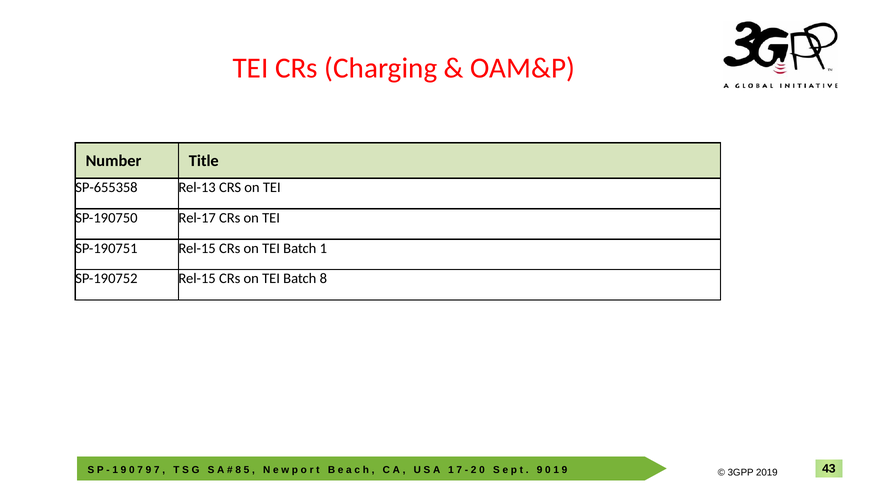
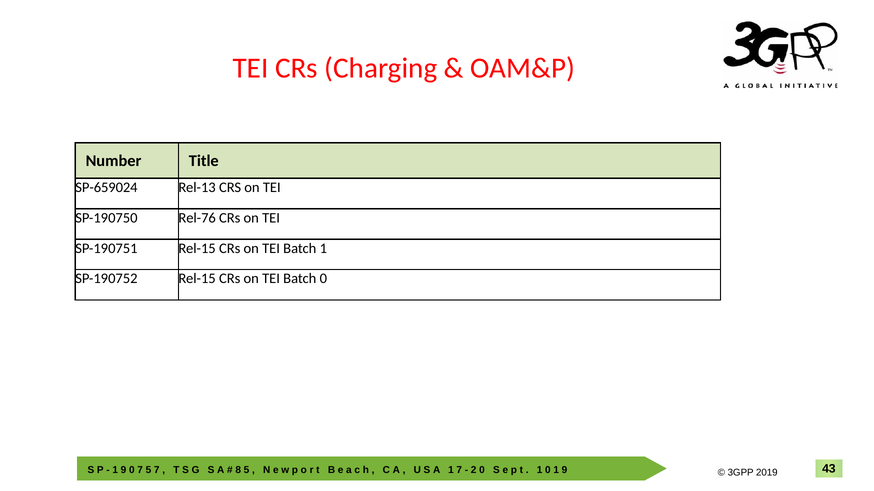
SP-655358: SP-655358 -> SP-659024
Rel-17: Rel-17 -> Rel-76
Batch 8: 8 -> 0
9 at (148, 470): 9 -> 5
9 at (540, 470): 9 -> 1
